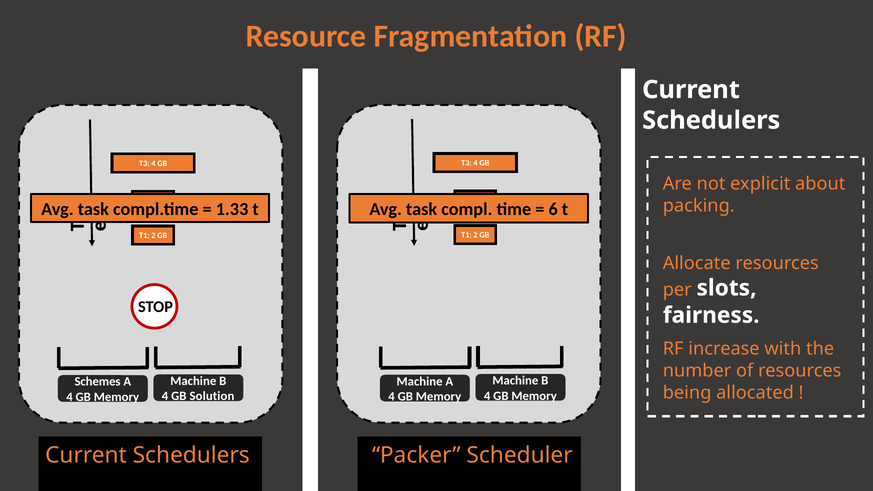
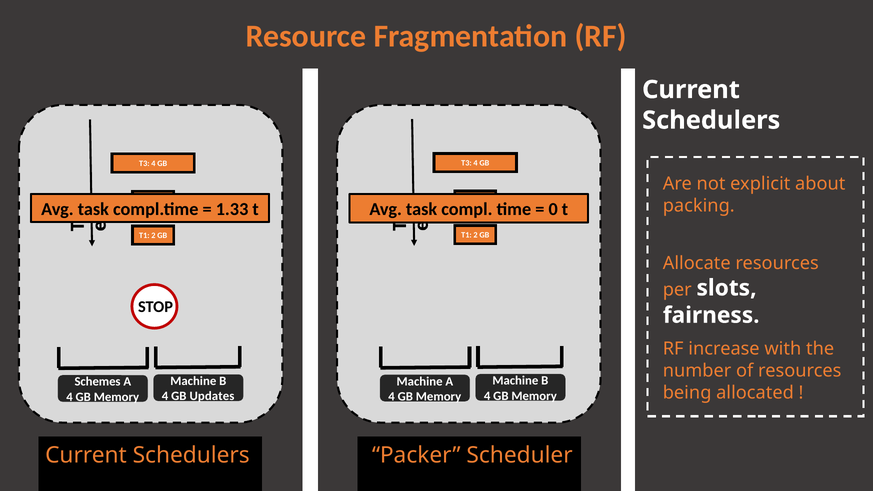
6: 6 -> 0
Solution: Solution -> Updates
